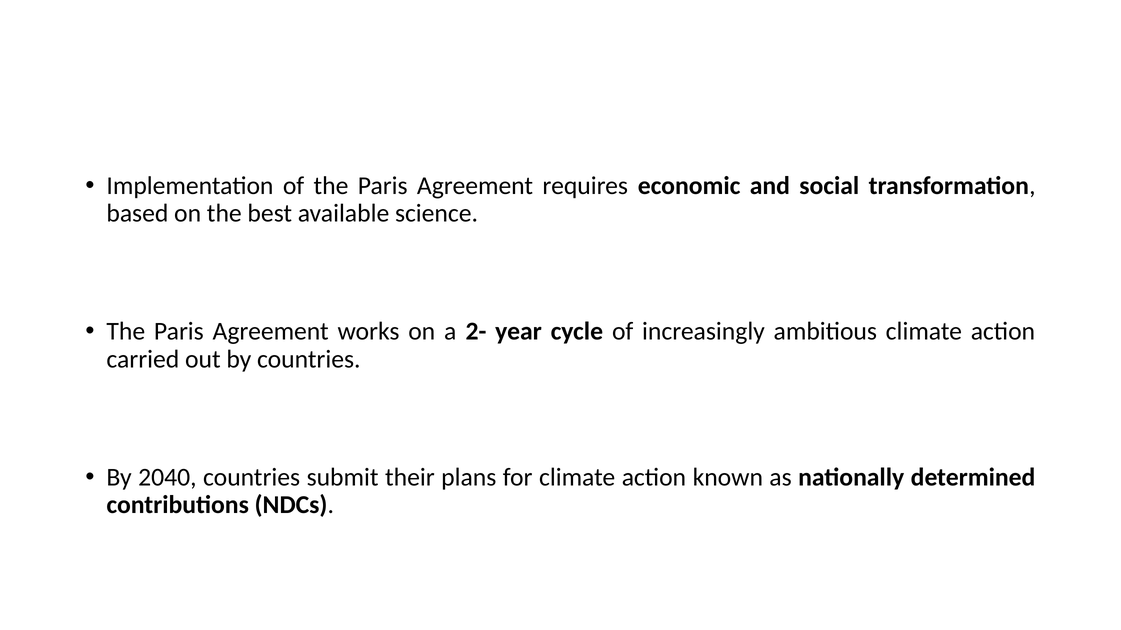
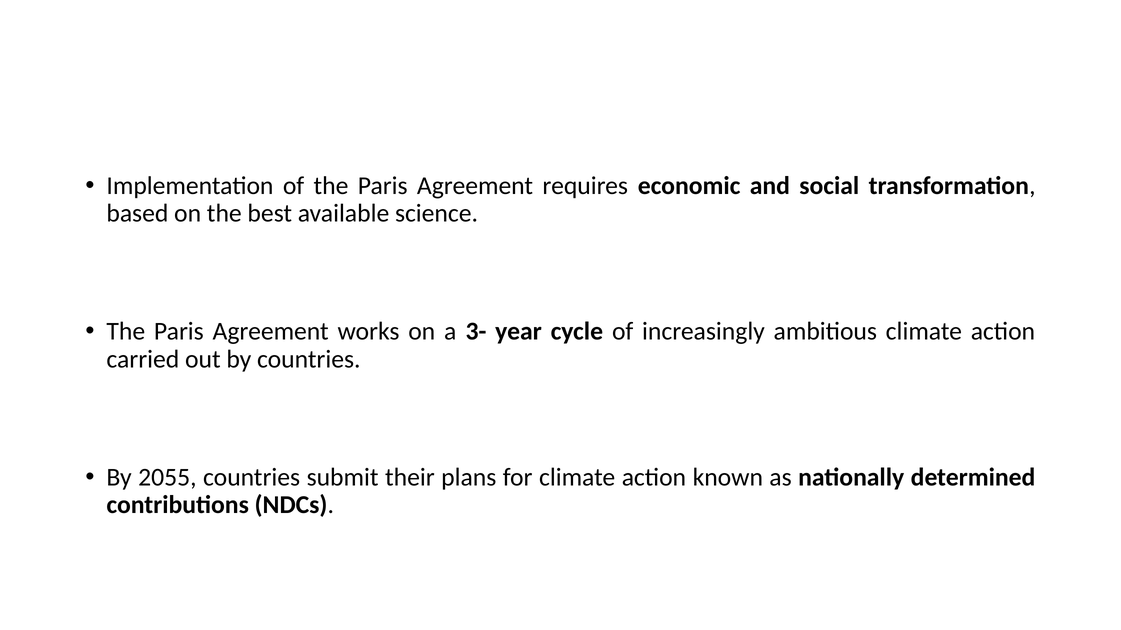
2-: 2- -> 3-
2040: 2040 -> 2055
